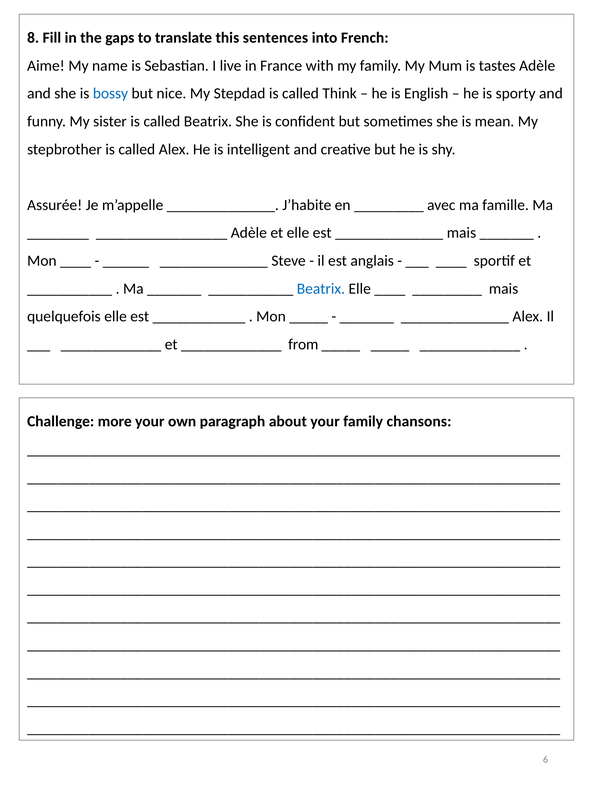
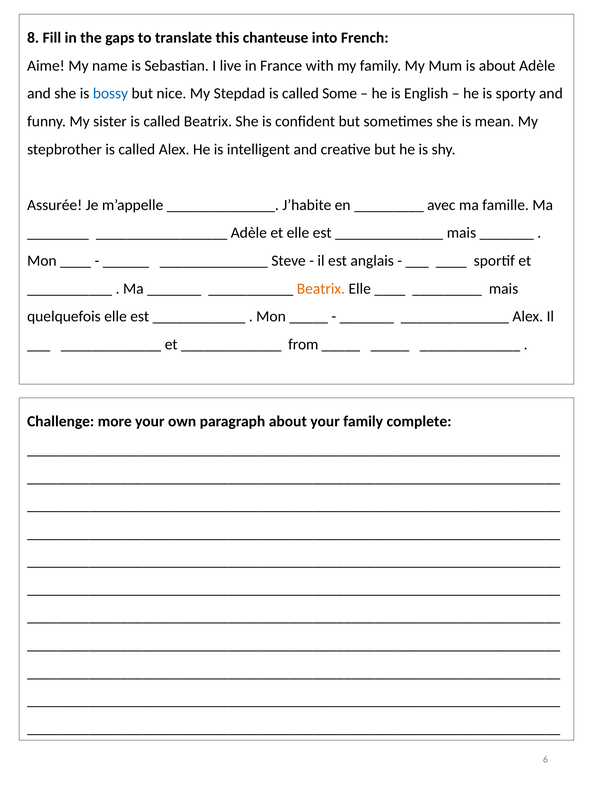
sentences: sentences -> chanteuse
is tastes: tastes -> about
Think: Think -> Some
Beatrix at (321, 289) colour: blue -> orange
chansons: chansons -> complete
